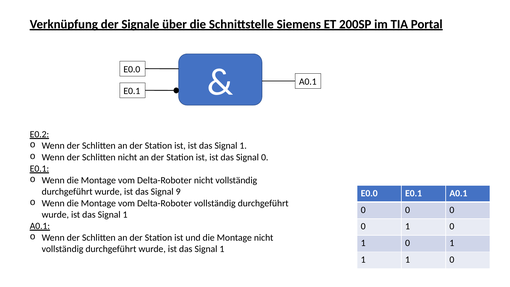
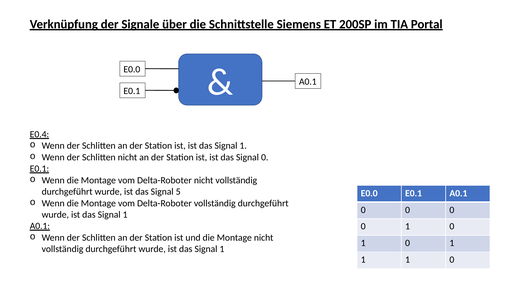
E0.2: E0.2 -> E0.4
9: 9 -> 5
